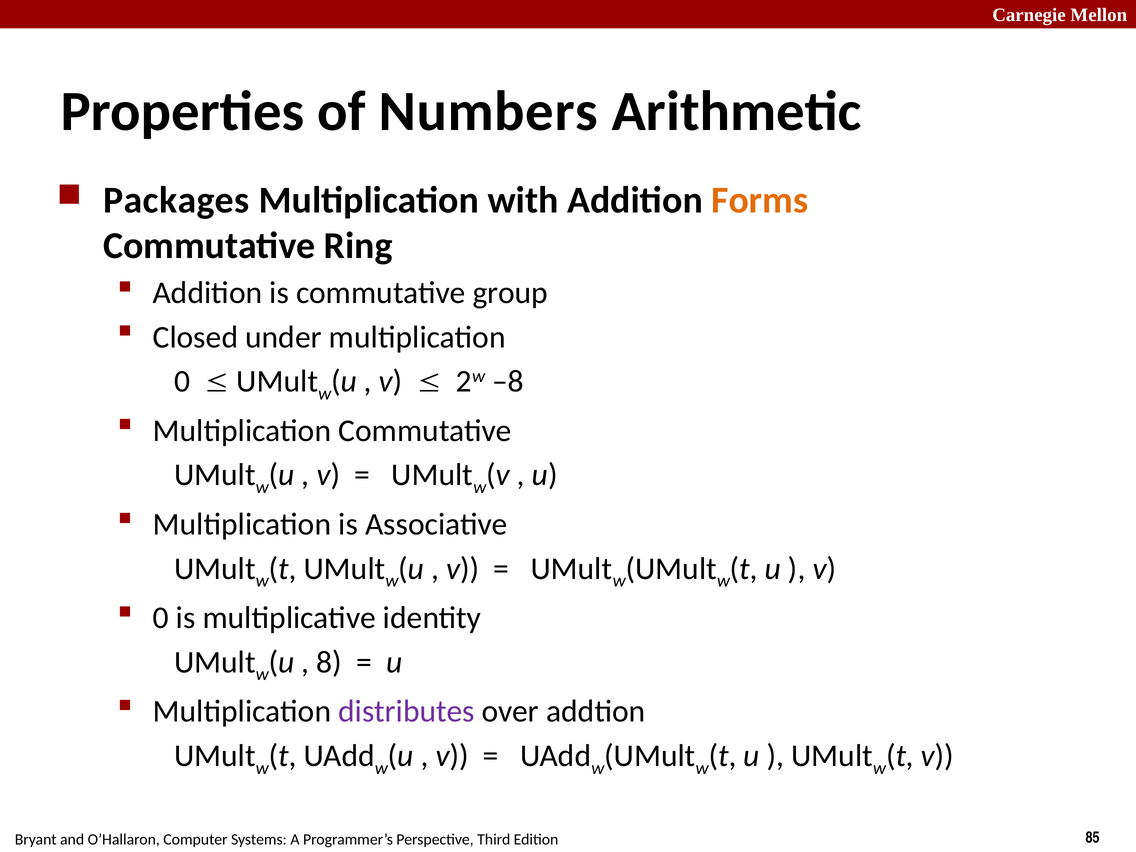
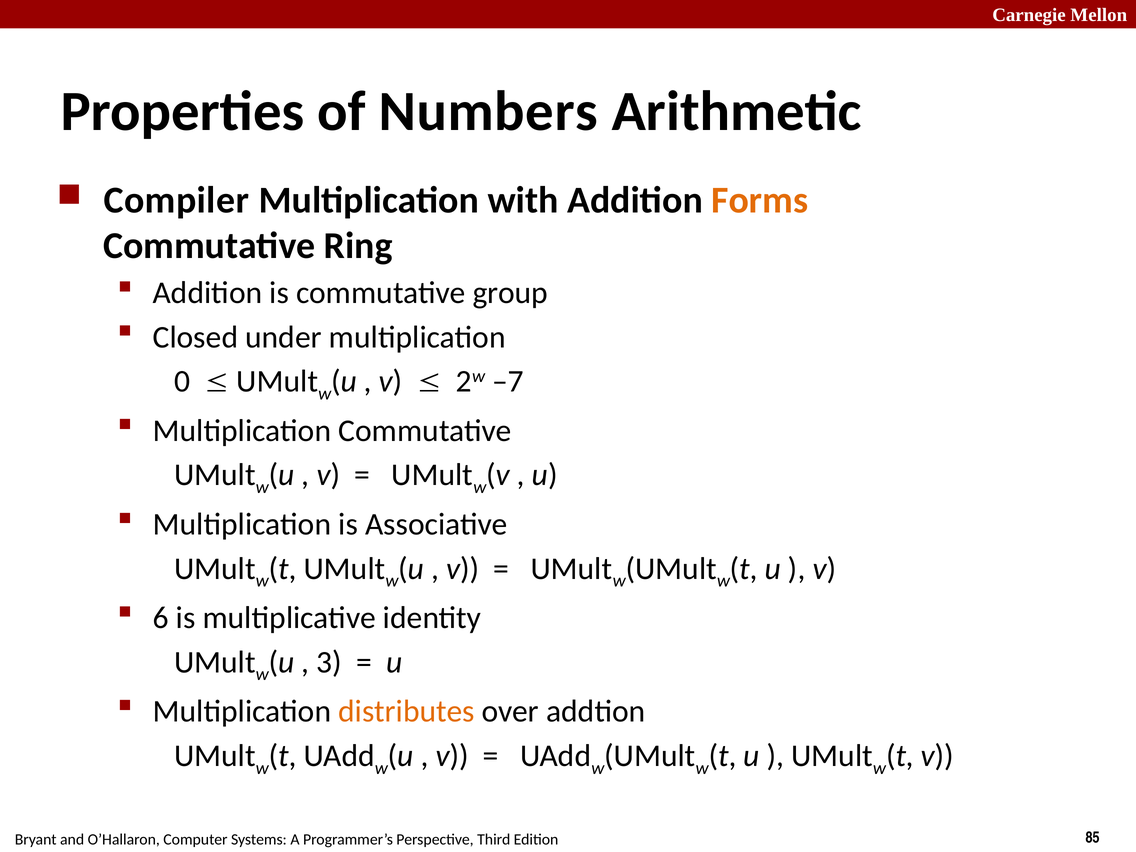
Packages: Packages -> Compiler
–8: –8 -> –7
0 at (161, 618): 0 -> 6
8: 8 -> 3
distributes colour: purple -> orange
